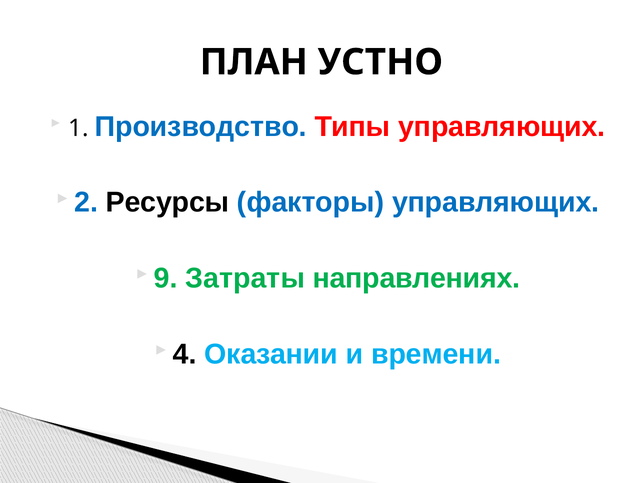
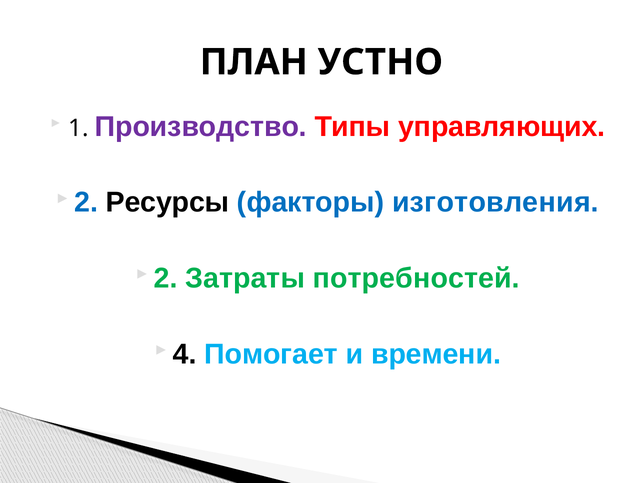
Производство colour: blue -> purple
факторы управляющих: управляющих -> изготовления
9 at (166, 278): 9 -> 2
направлениях: направлениях -> потребностей
Оказании: Оказании -> Помогает
